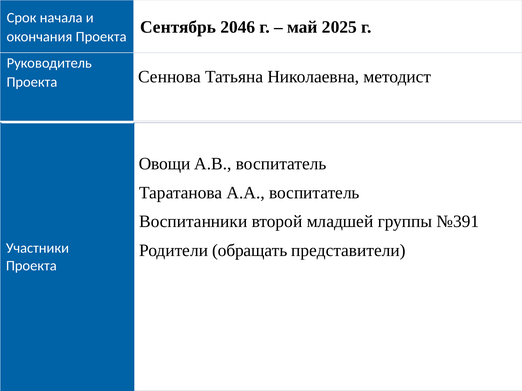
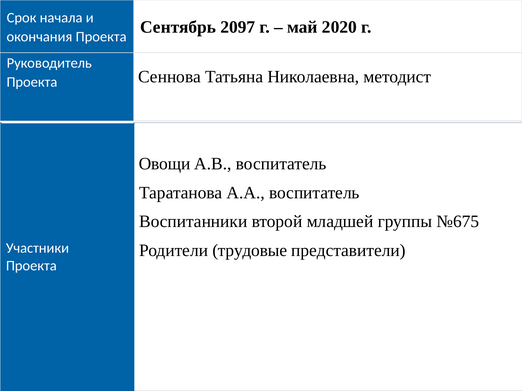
2046: 2046 -> 2097
2025: 2025 -> 2020
№391: №391 -> №675
обращать: обращать -> трудовые
